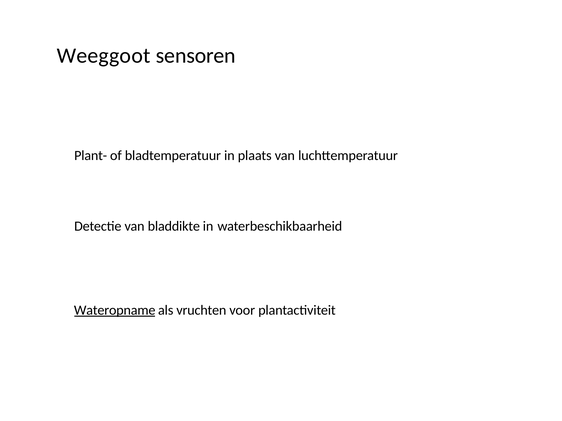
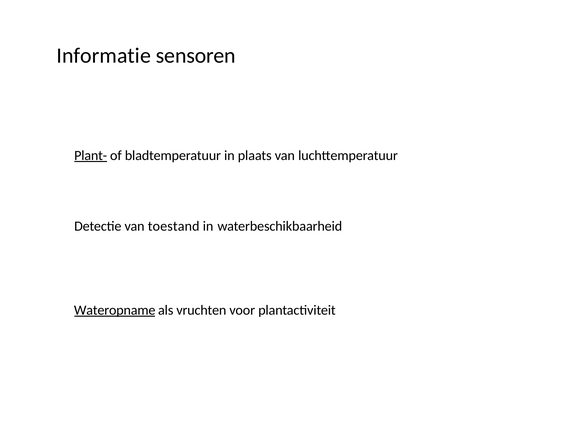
Weeggoot: Weeggoot -> Informatie
Plant- underline: none -> present
bladdikte: bladdikte -> toestand
